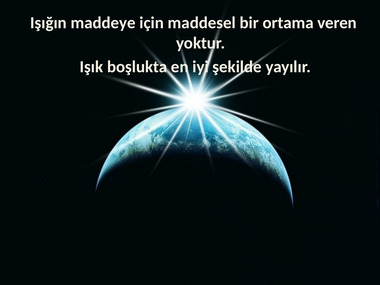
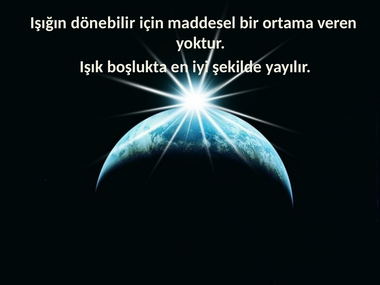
maddeye: maddeye -> dönebilir
